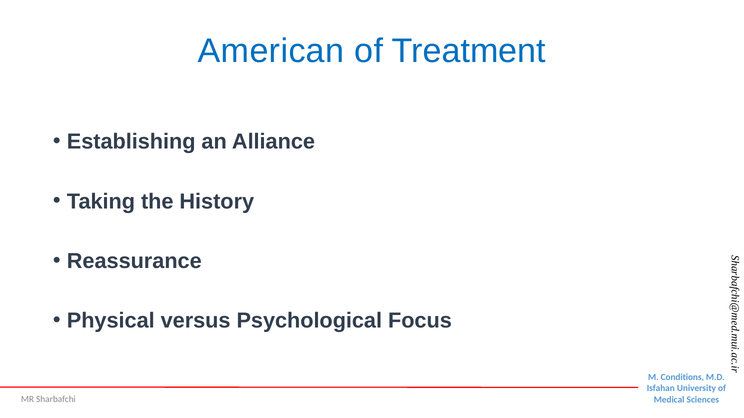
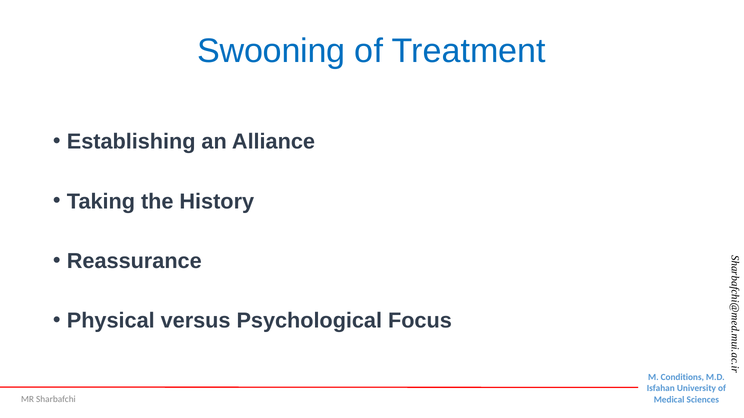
American: American -> Swooning
